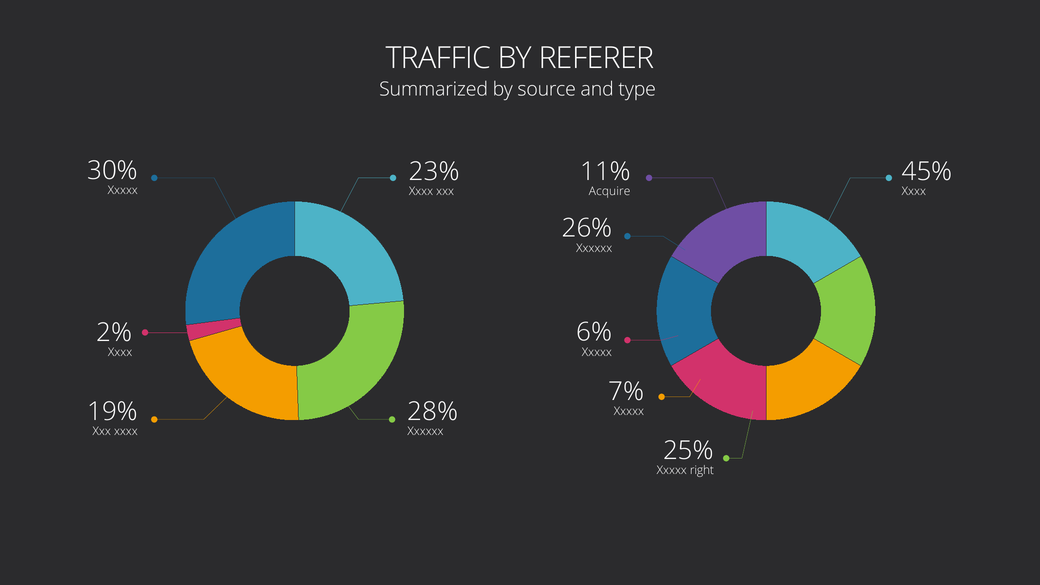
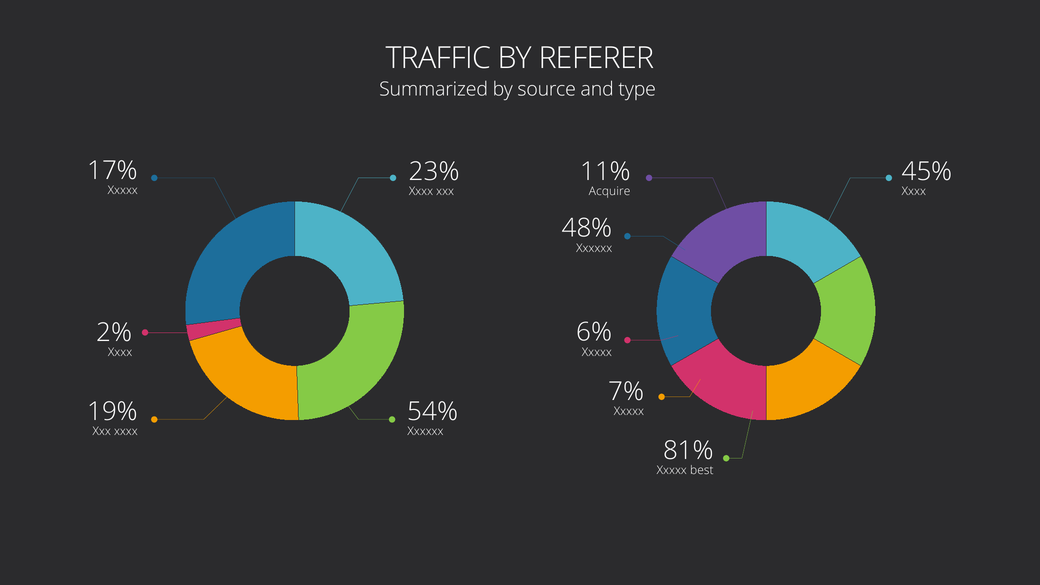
30%: 30% -> 17%
26%: 26% -> 48%
28%: 28% -> 54%
25%: 25% -> 81%
right: right -> best
